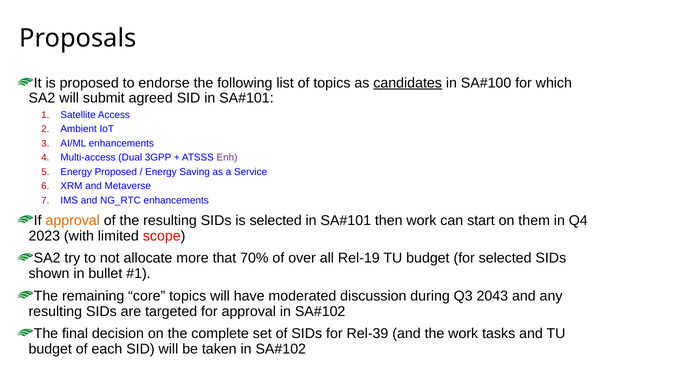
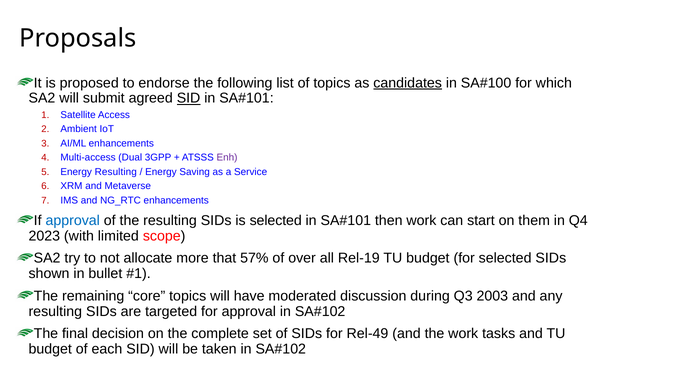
SID at (189, 98) underline: none -> present
Energy Proposed: Proposed -> Resulting
approval at (73, 220) colour: orange -> blue
70%: 70% -> 57%
2043: 2043 -> 2003
Rel-39: Rel-39 -> Rel-49
